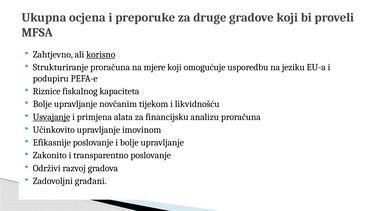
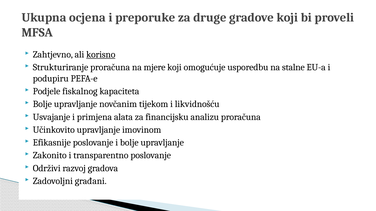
jeziku: jeziku -> stalne
Riznice: Riznice -> Podjele
Usvajanje underline: present -> none
